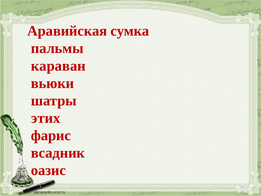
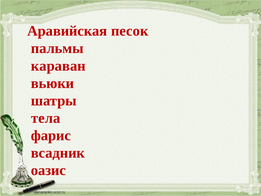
сумка: сумка -> песок
этих: этих -> тела
